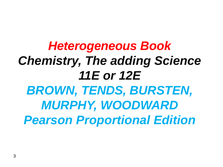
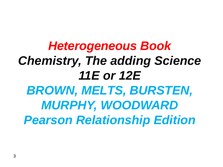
TENDS: TENDS -> MELTS
Proportional: Proportional -> Relationship
